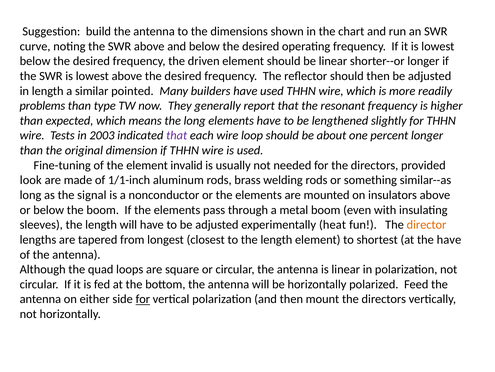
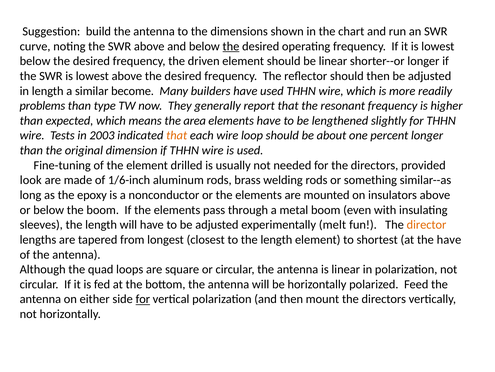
the at (231, 46) underline: none -> present
pointed: pointed -> become
the long: long -> area
that at (177, 135) colour: purple -> orange
invalid: invalid -> drilled
1/1-inch: 1/1-inch -> 1/6-inch
signal: signal -> epoxy
heat: heat -> melt
